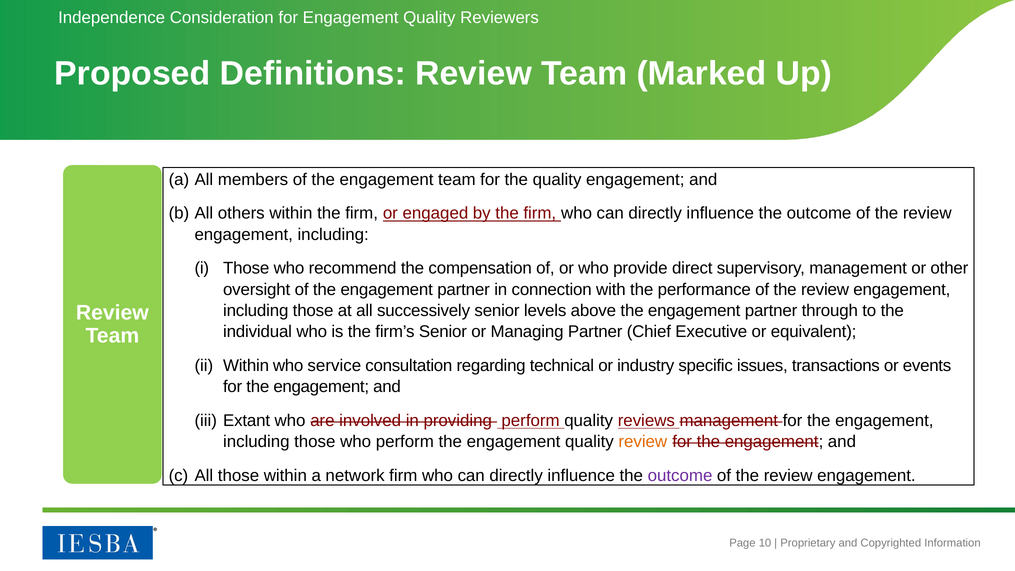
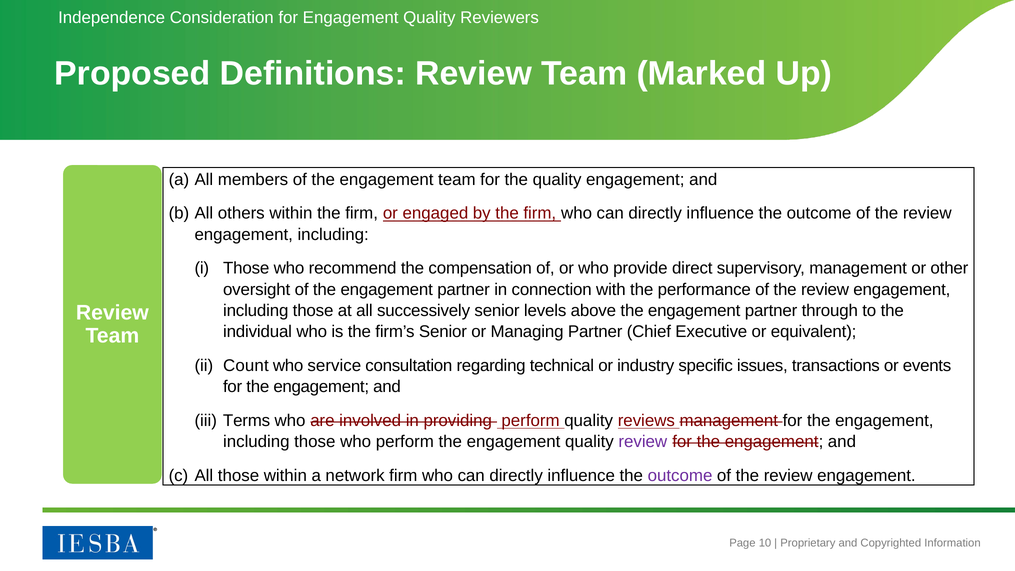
ii Within: Within -> Count
Extant: Extant -> Terms
review at (643, 442) colour: orange -> purple
